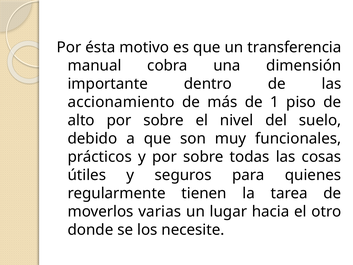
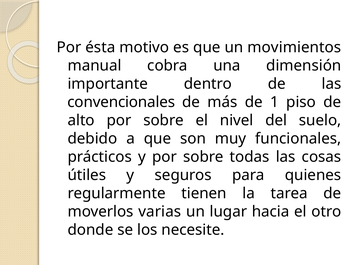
transferencia: transferencia -> movimientos
accionamiento: accionamiento -> convencionales
